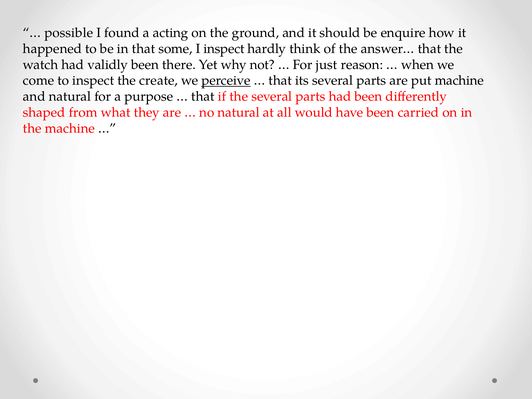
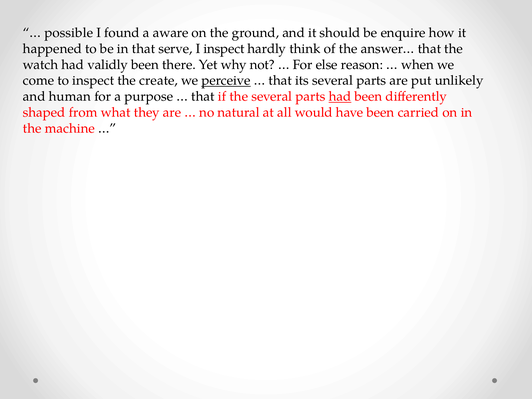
acting: acting -> aware
some: some -> serve
just: just -> else
put machine: machine -> unlikely
and natural: natural -> human
had at (340, 97) underline: none -> present
